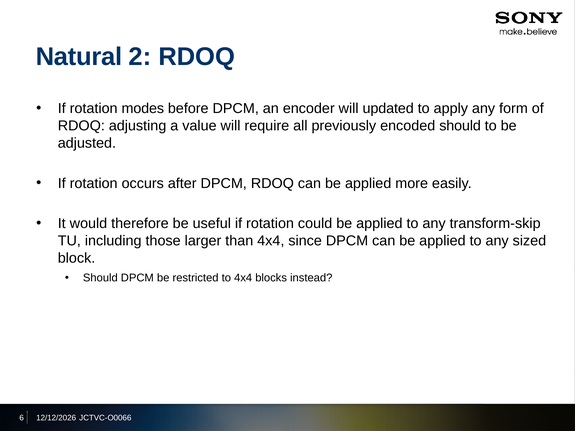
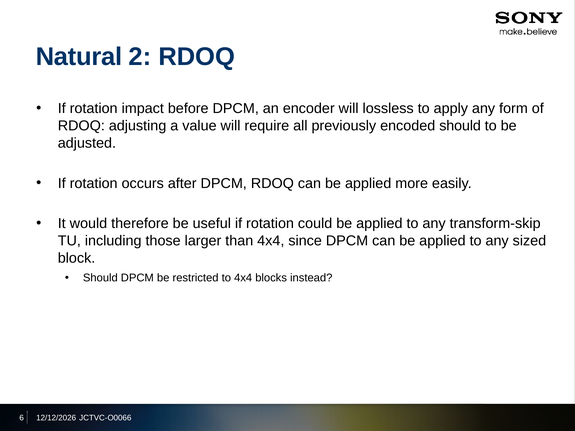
modes: modes -> impact
updated: updated -> lossless
